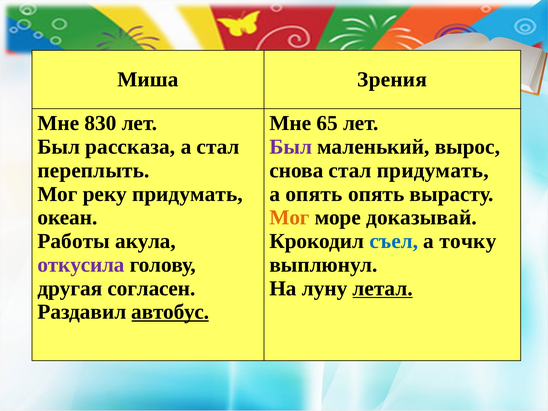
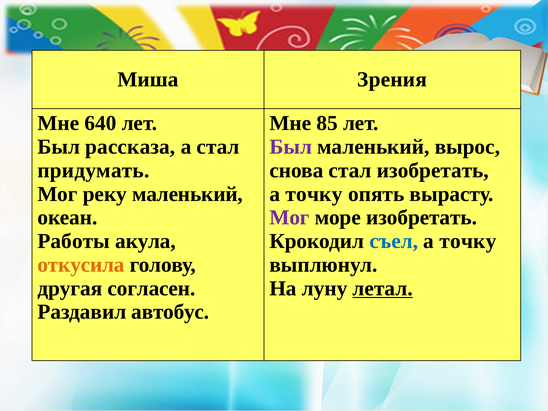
830: 830 -> 640
65: 65 -> 85
переплыть: переплыть -> придумать
стал придумать: придумать -> изобретать
реку придумать: придумать -> маленький
опять at (314, 194): опять -> точку
Мог at (289, 218) colour: orange -> purple
море доказывай: доказывай -> изобретать
откусила colour: purple -> orange
автобус underline: present -> none
